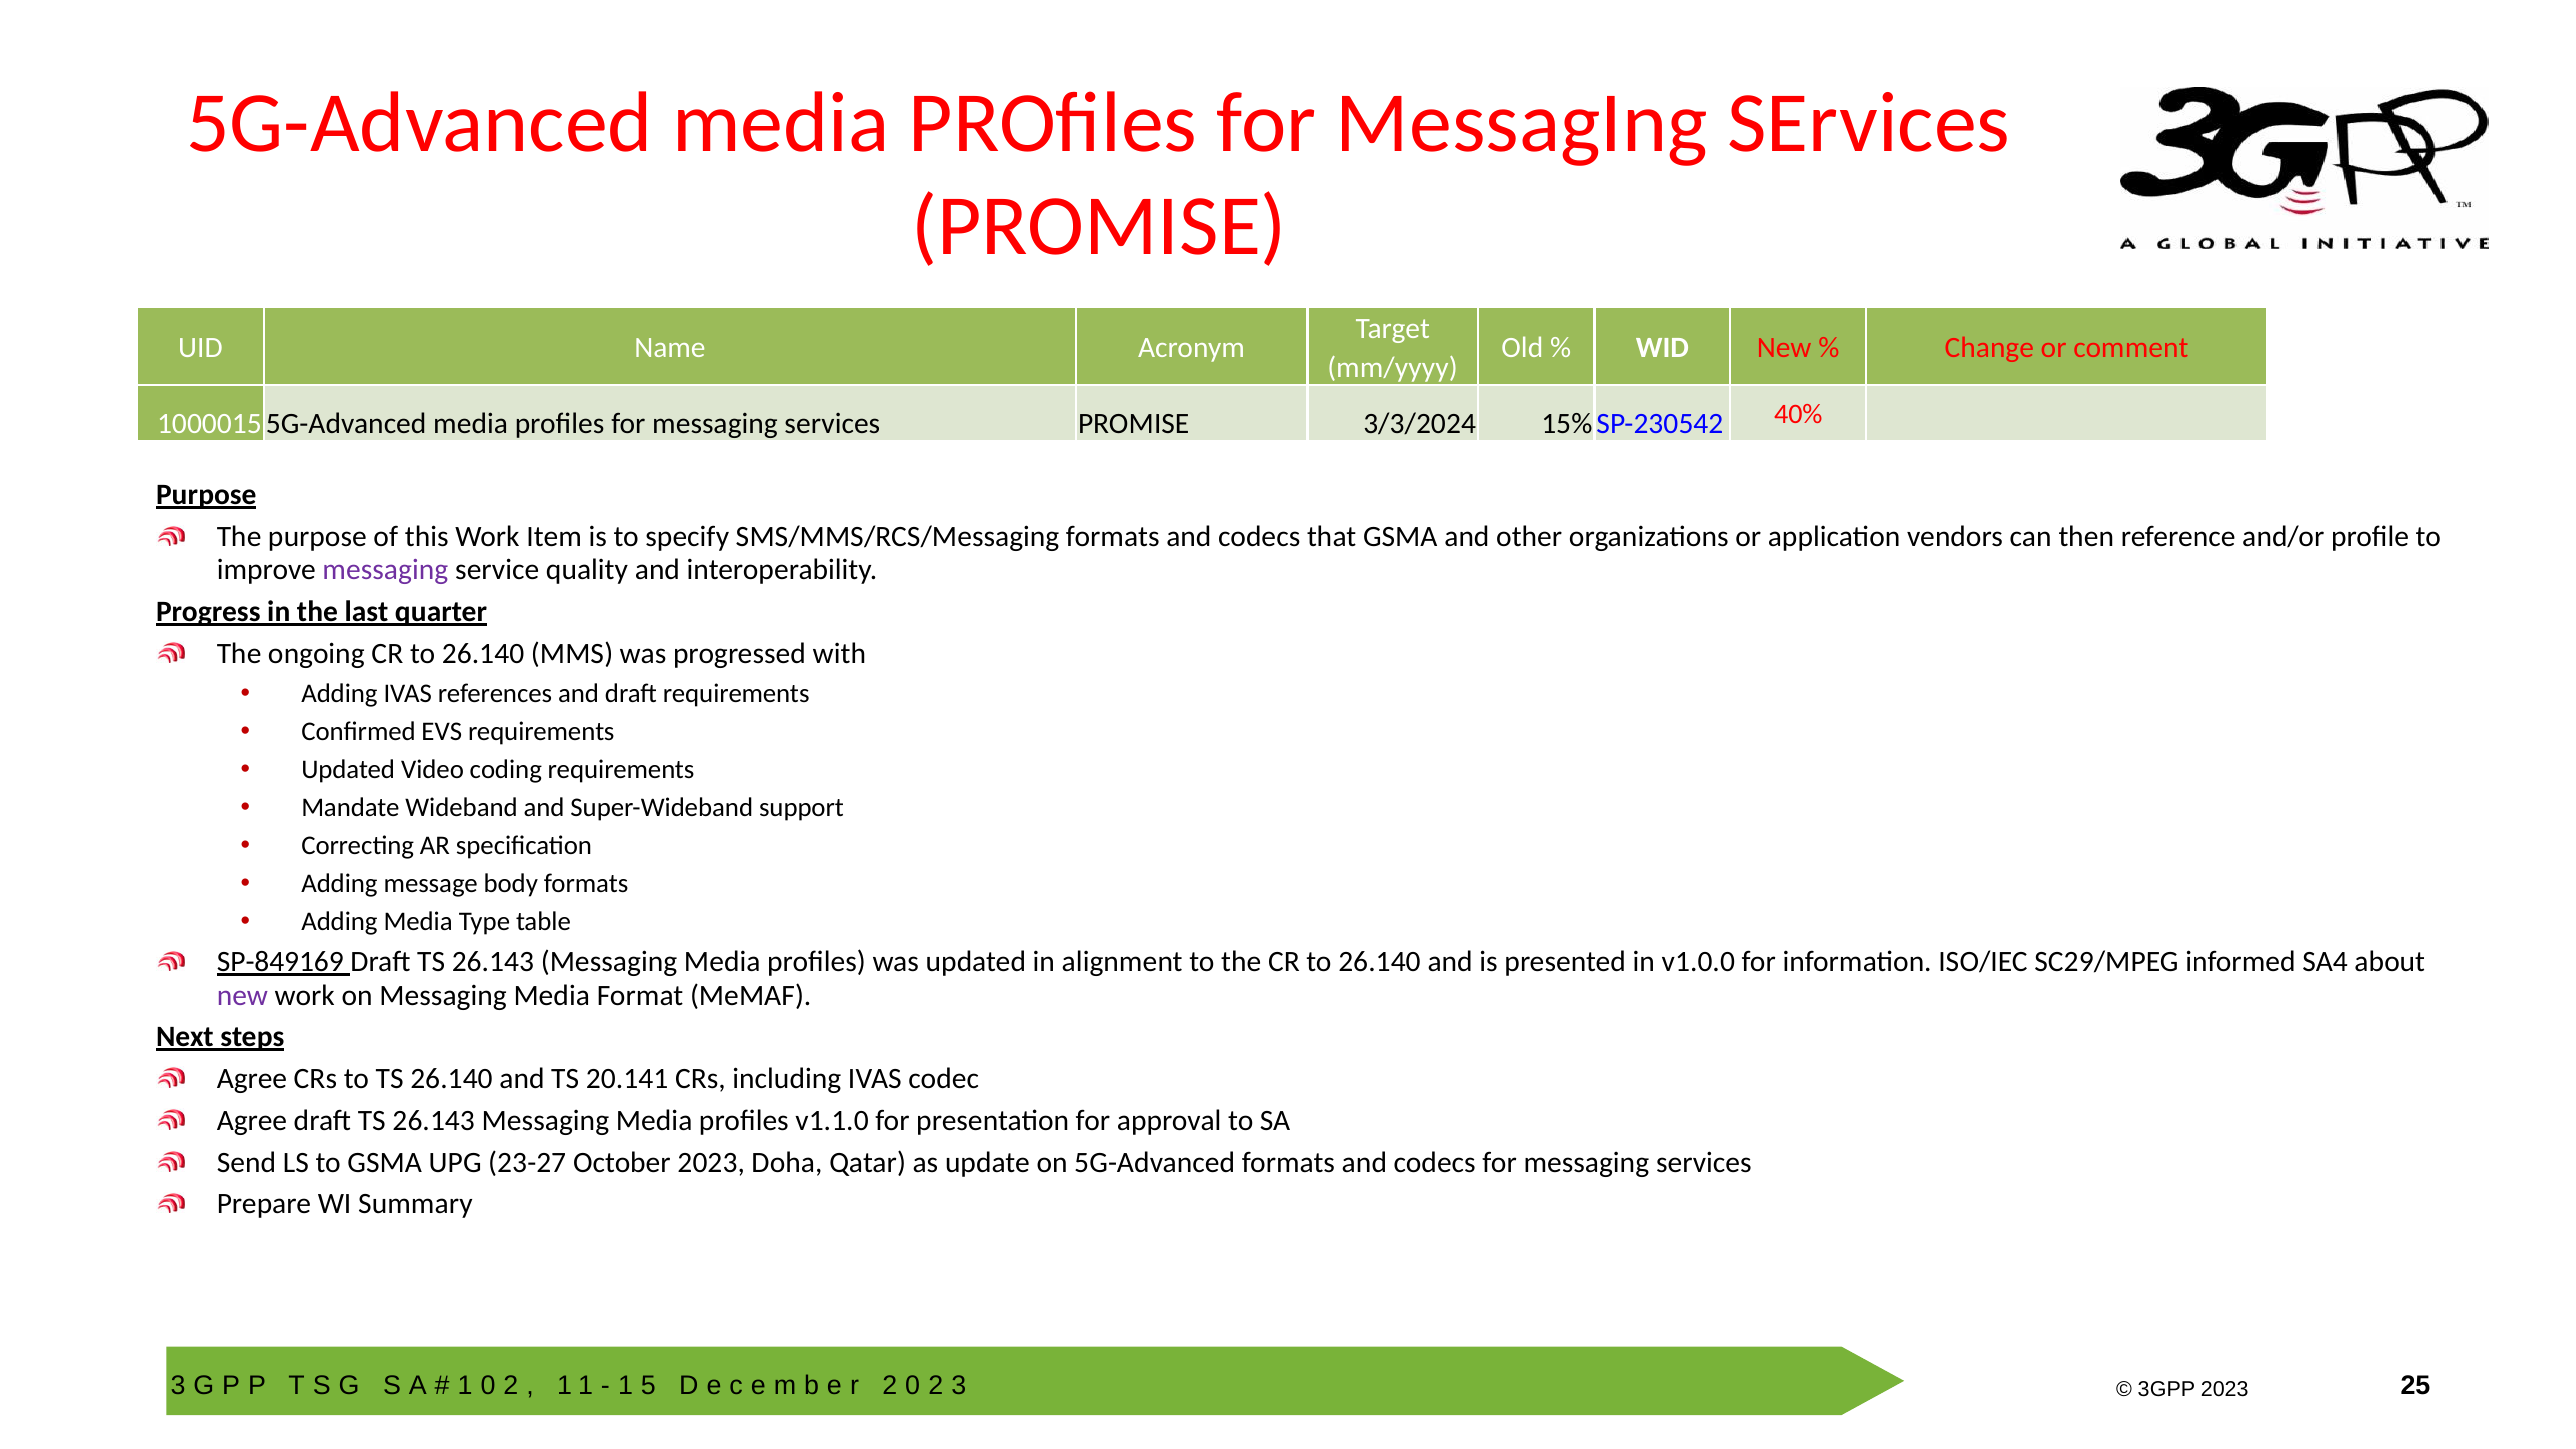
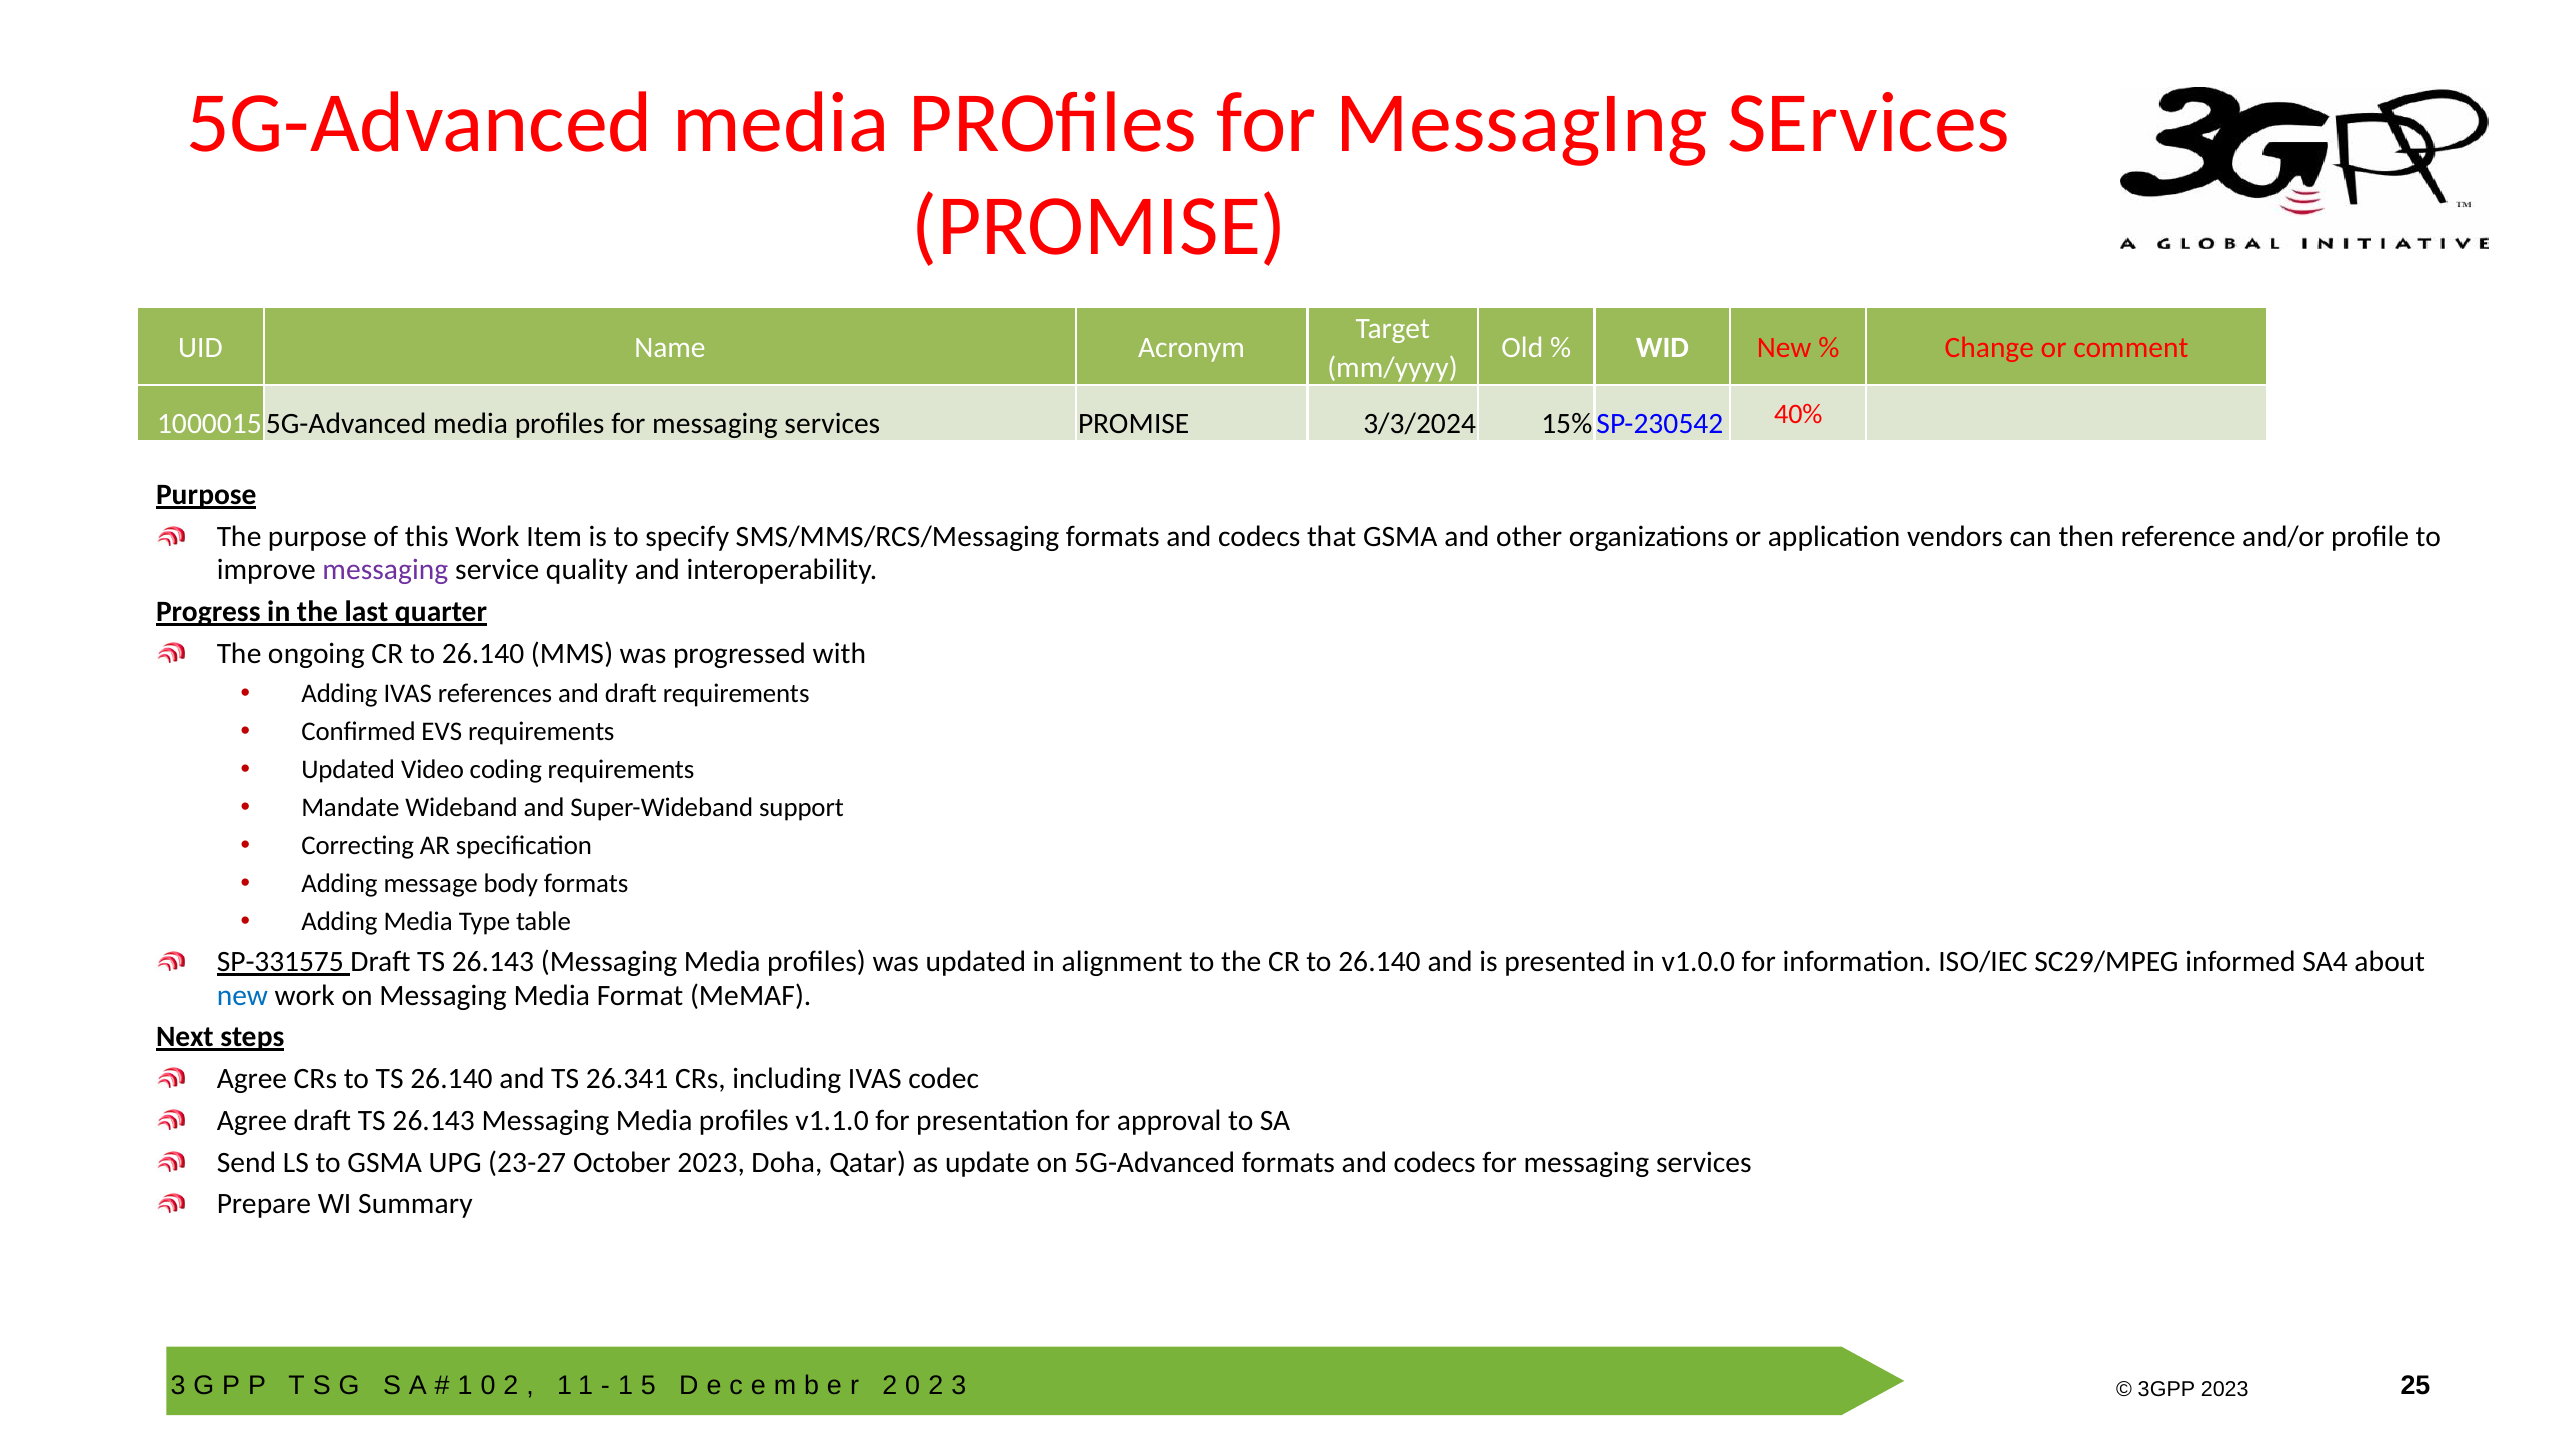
SP-849169: SP-849169 -> SP-331575
new at (242, 995) colour: purple -> blue
20.141: 20.141 -> 26.341
